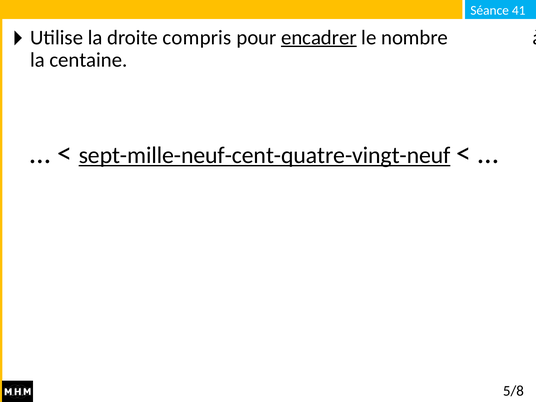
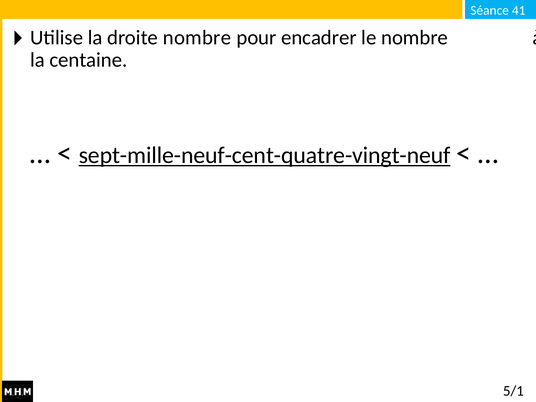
droite compris: compris -> nombre
encadrer underline: present -> none
5/8: 5/8 -> 5/1
